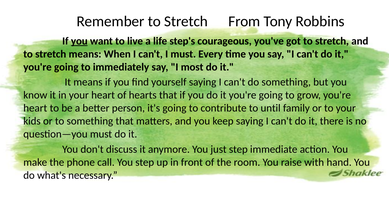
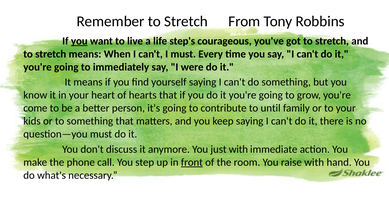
most: most -> were
heart at (35, 108): heart -> come
just step: step -> with
front underline: none -> present
